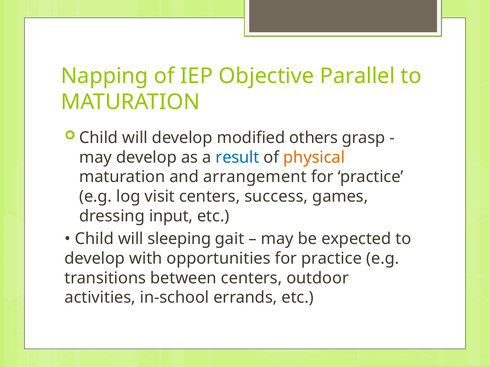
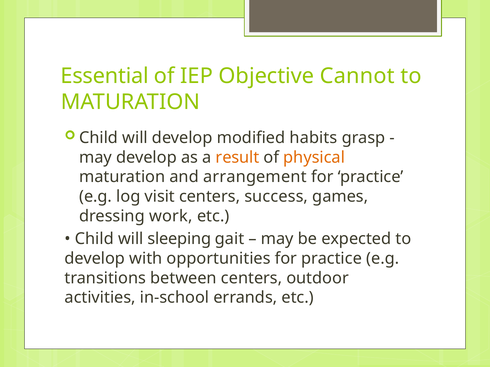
Napping: Napping -> Essential
Parallel: Parallel -> Cannot
others: others -> habits
result colour: blue -> orange
input: input -> work
